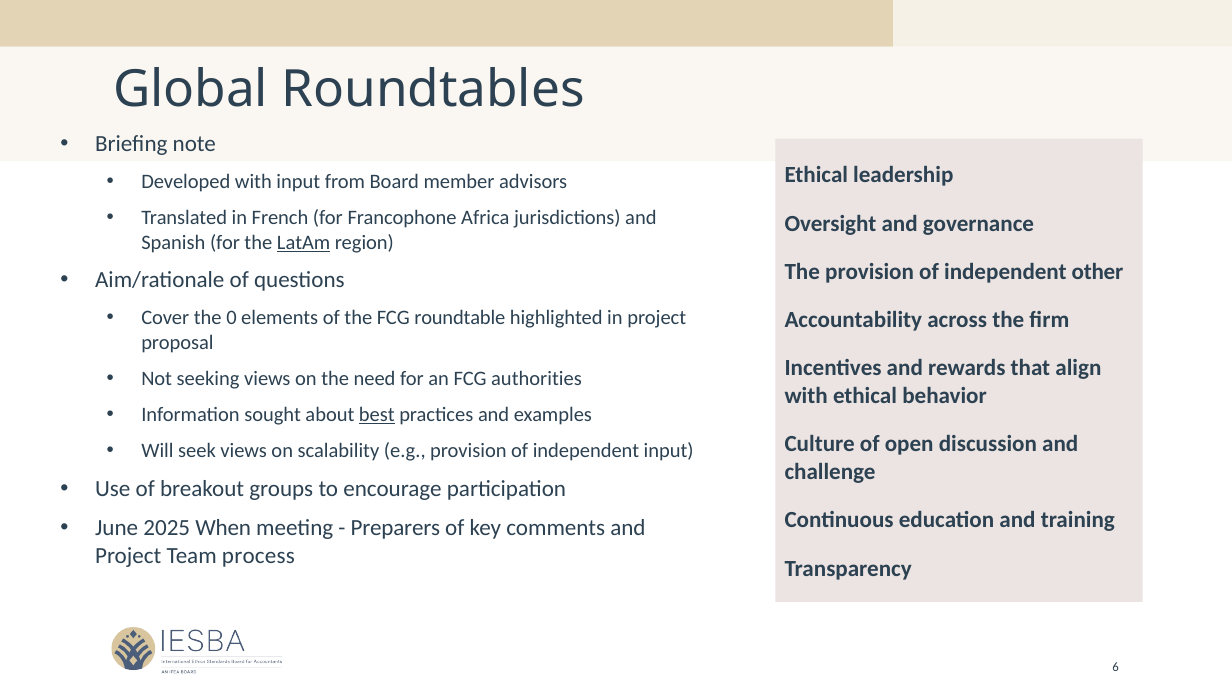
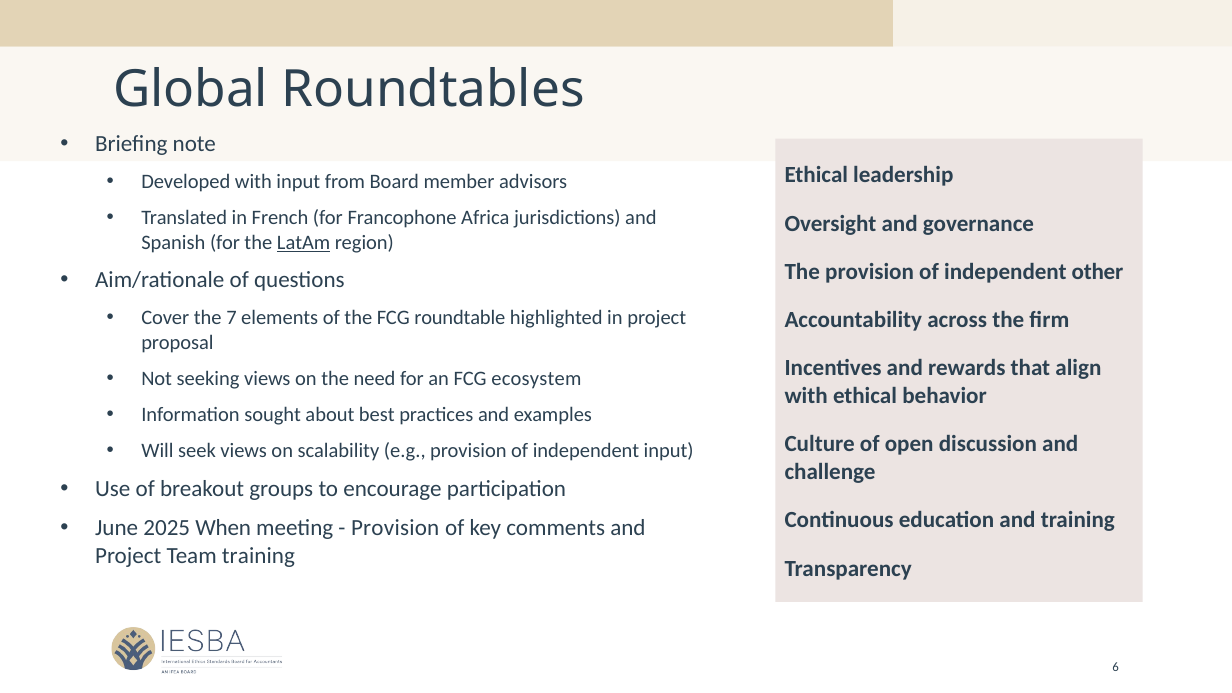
0: 0 -> 7
authorities: authorities -> ecosystem
best underline: present -> none
Preparers at (395, 528): Preparers -> Provision
Team process: process -> training
